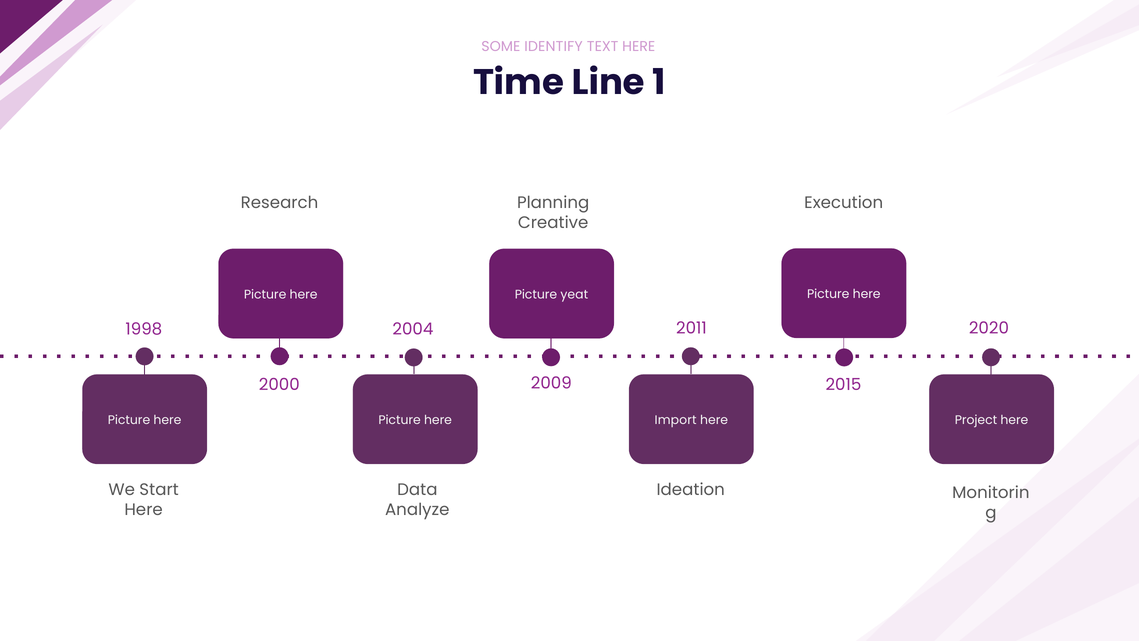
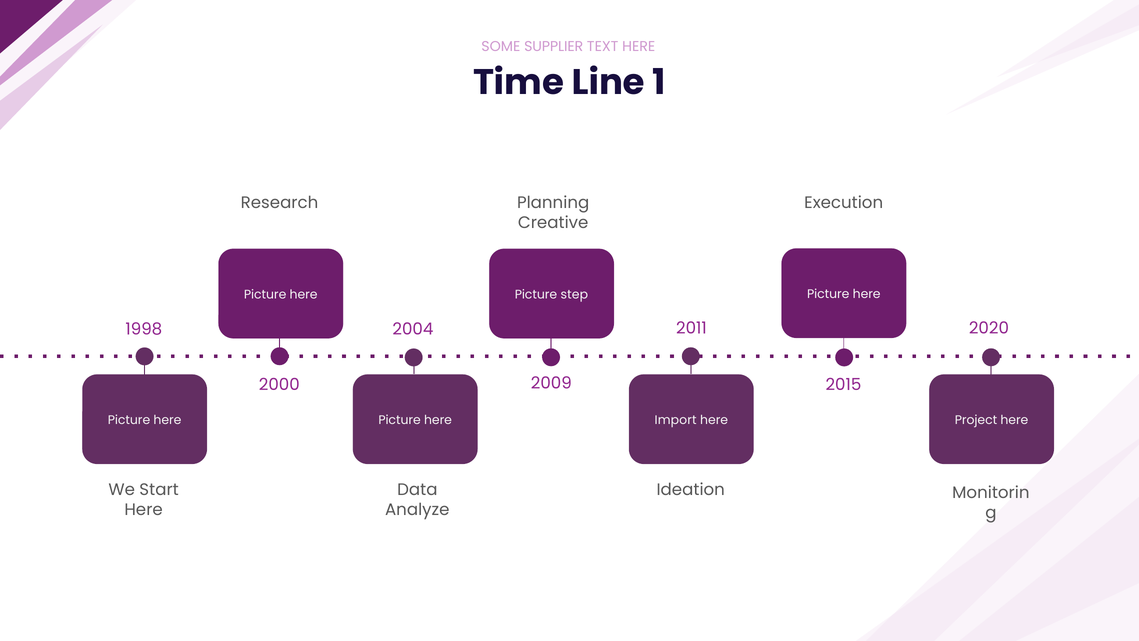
IDENTIFY: IDENTIFY -> SUPPLIER
yeat: yeat -> step
